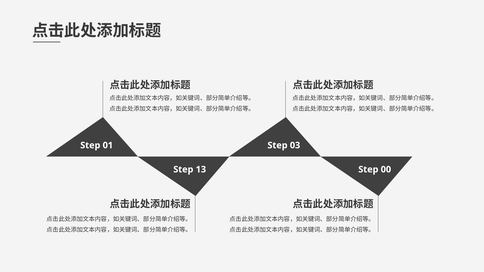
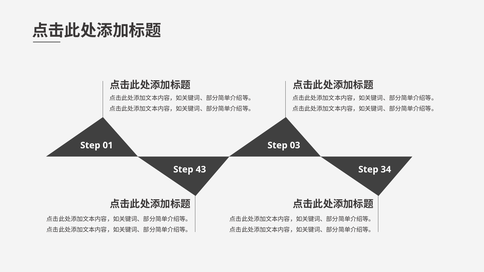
13: 13 -> 43
00: 00 -> 34
